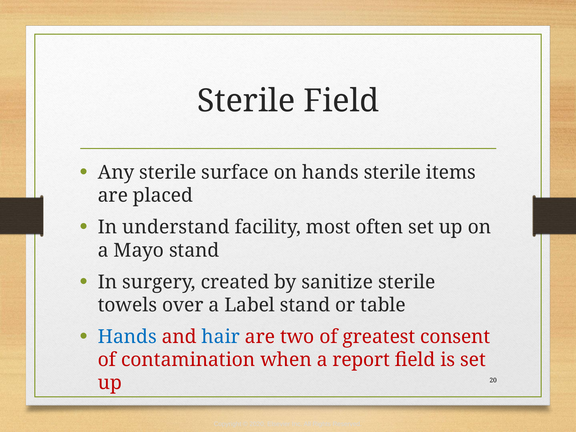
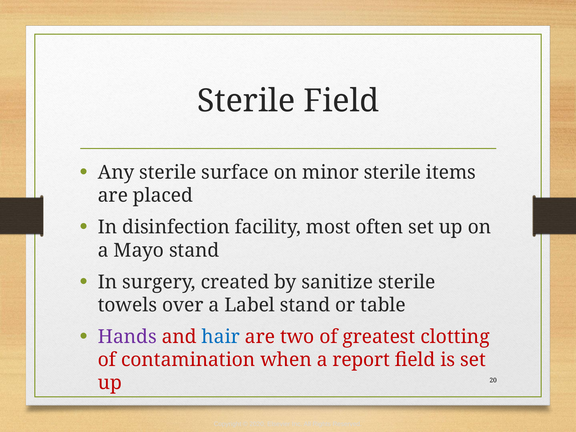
on hands: hands -> minor
understand: understand -> disinfection
Hands at (127, 337) colour: blue -> purple
consent: consent -> clotting
